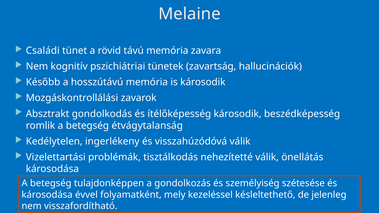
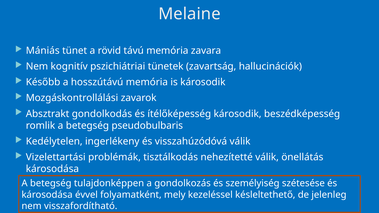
Családi: Családi -> Mániás
étvágytalanság: étvágytalanság -> pseudobulbaris
